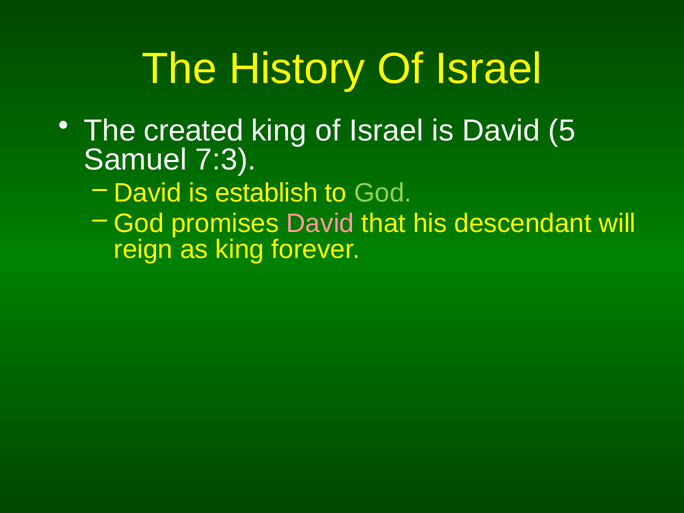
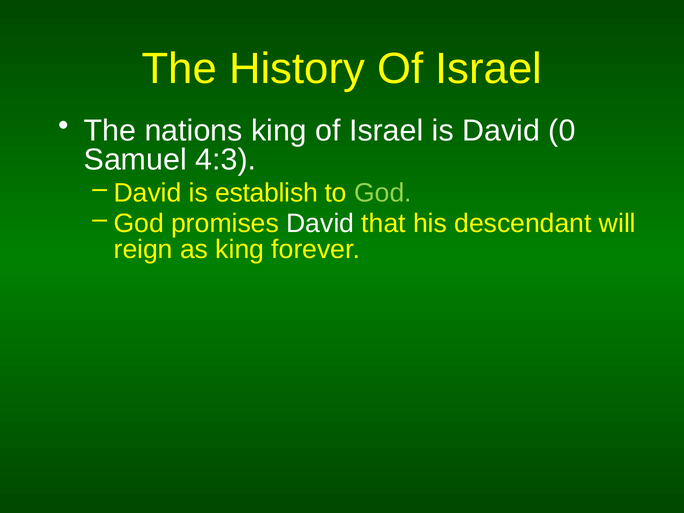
created: created -> nations
5: 5 -> 0
7:3: 7:3 -> 4:3
David at (320, 224) colour: pink -> white
